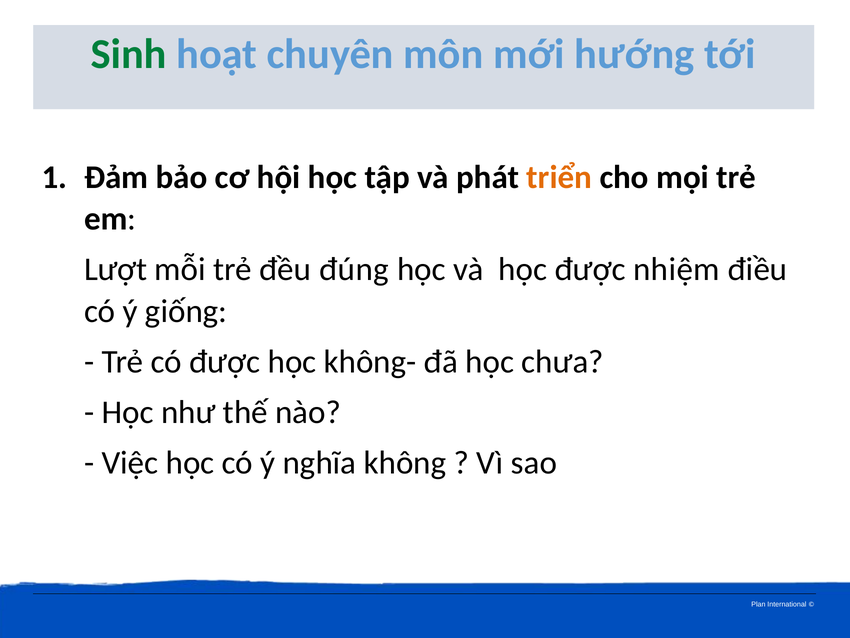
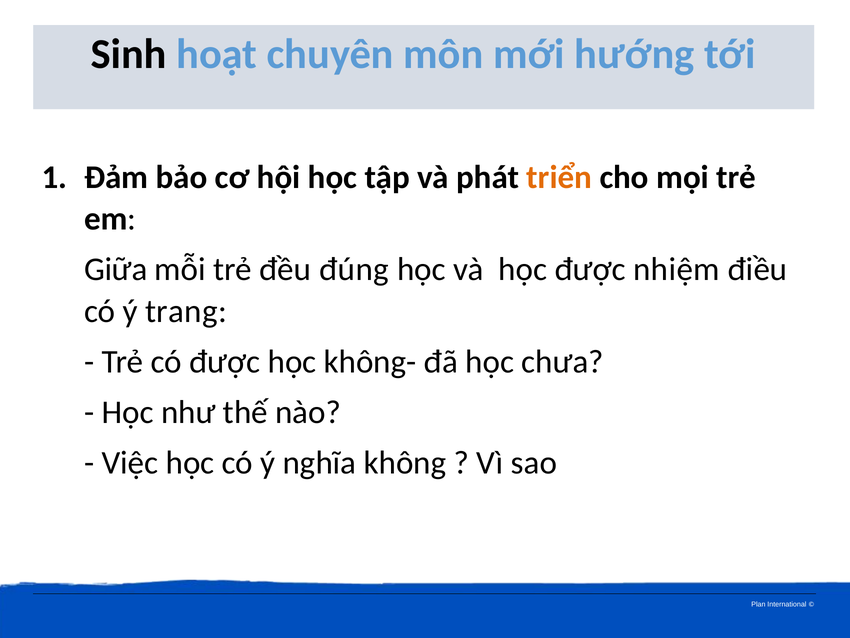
Sinh colour: green -> black
Lượt: Lượt -> Giữa
giống: giống -> trang
